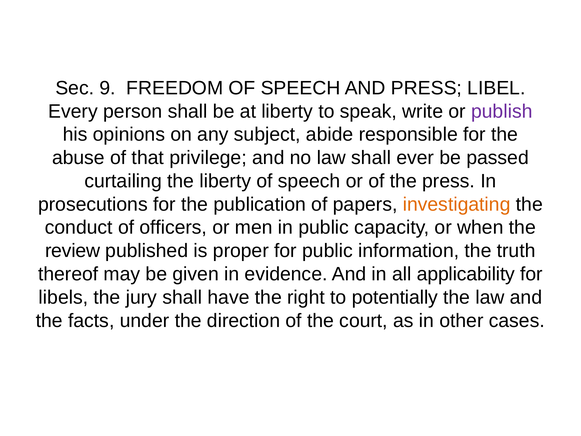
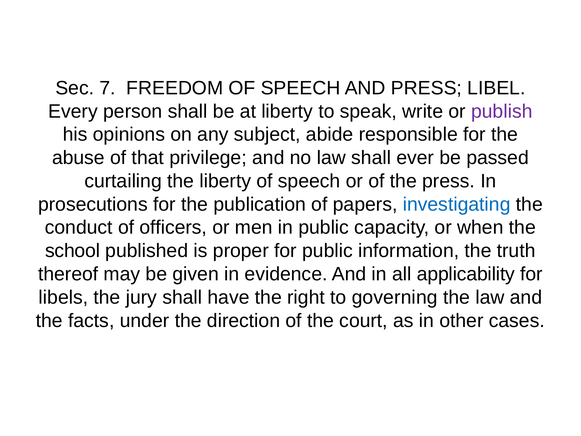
9: 9 -> 7
investigating colour: orange -> blue
review: review -> school
potentially: potentially -> governing
